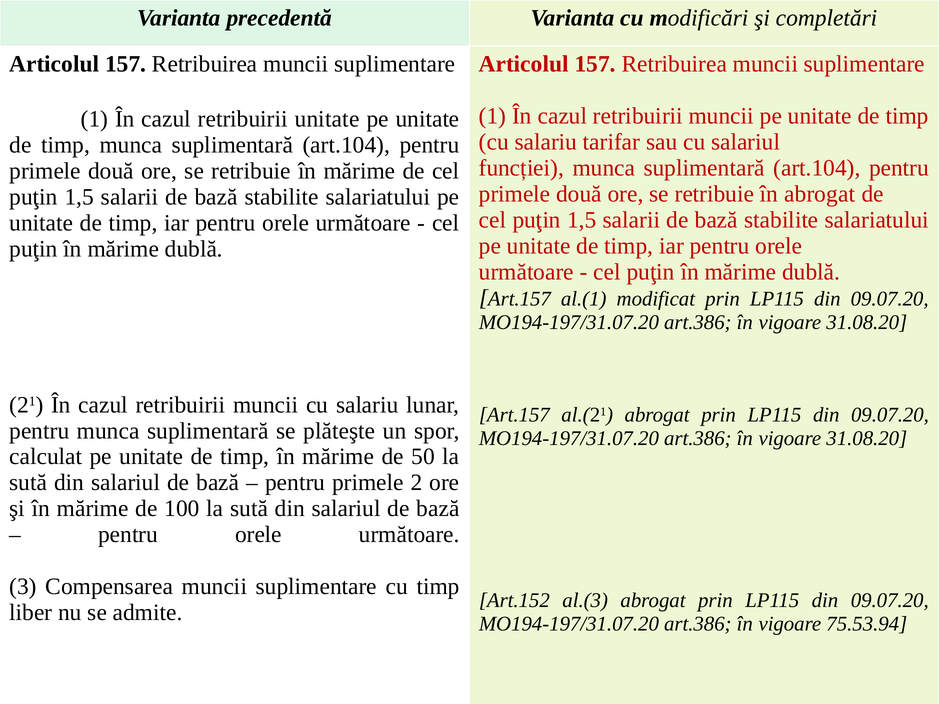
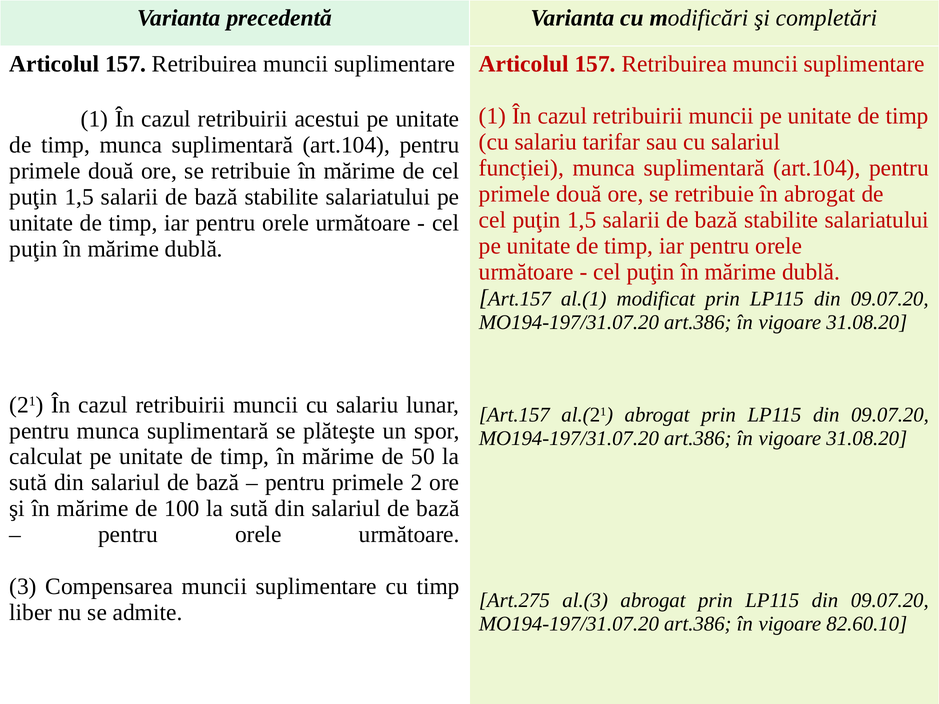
retribuirii unitate: unitate -> acestui
Art.152: Art.152 -> Art.275
75.53.94: 75.53.94 -> 82.60.10
